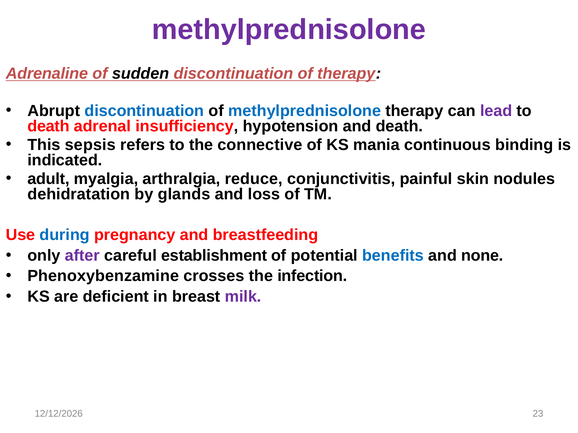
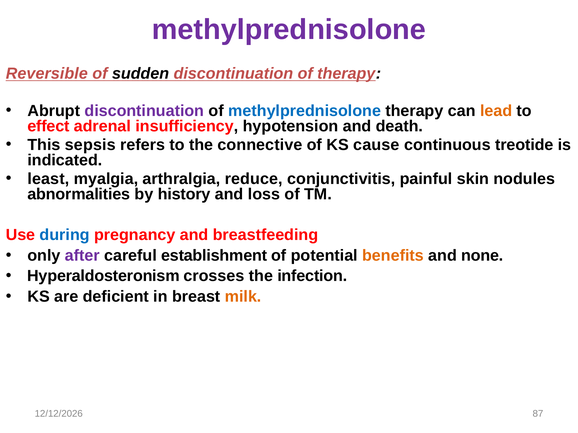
Adrenaline: Adrenaline -> Reversible
discontinuation at (144, 111) colour: blue -> purple
lead colour: purple -> orange
death at (49, 126): death -> effect
mania: mania -> cause
binding: binding -> treotide
adult: adult -> least
dehidratation: dehidratation -> abnormalities
glands: glands -> history
benefits colour: blue -> orange
Phenoxybenzamine: Phenoxybenzamine -> Hyperaldosteronism
milk colour: purple -> orange
23: 23 -> 87
